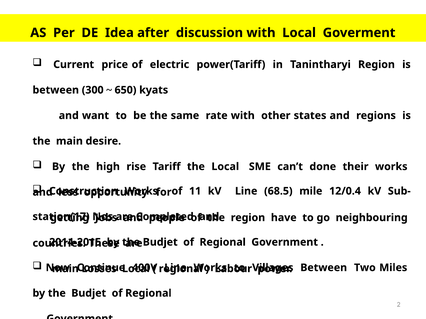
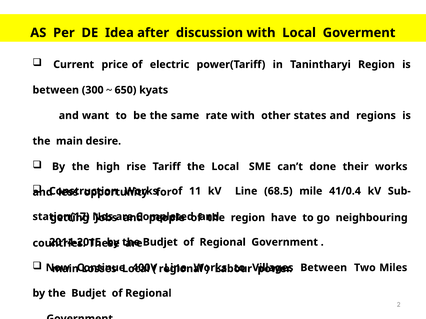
12/0.4: 12/0.4 -> 41/0.4
